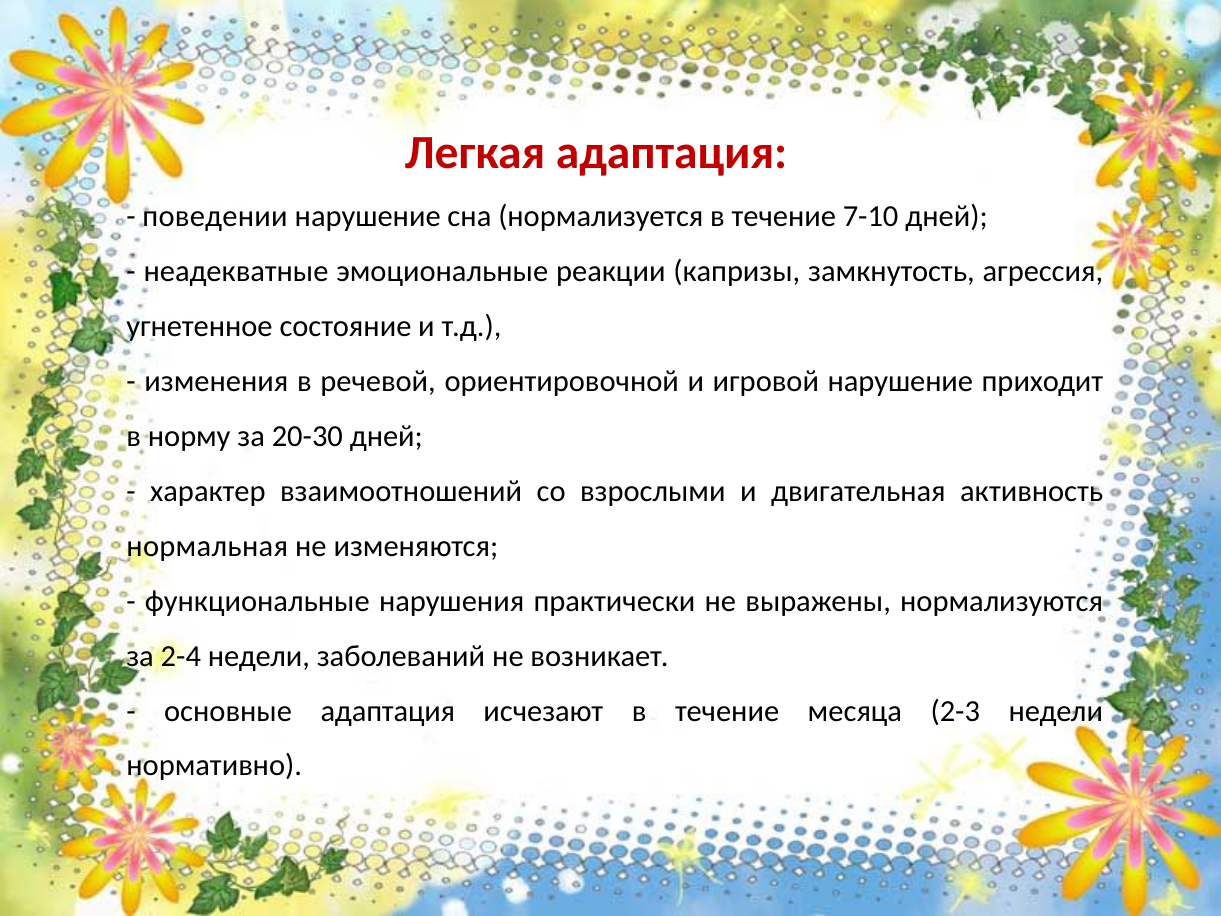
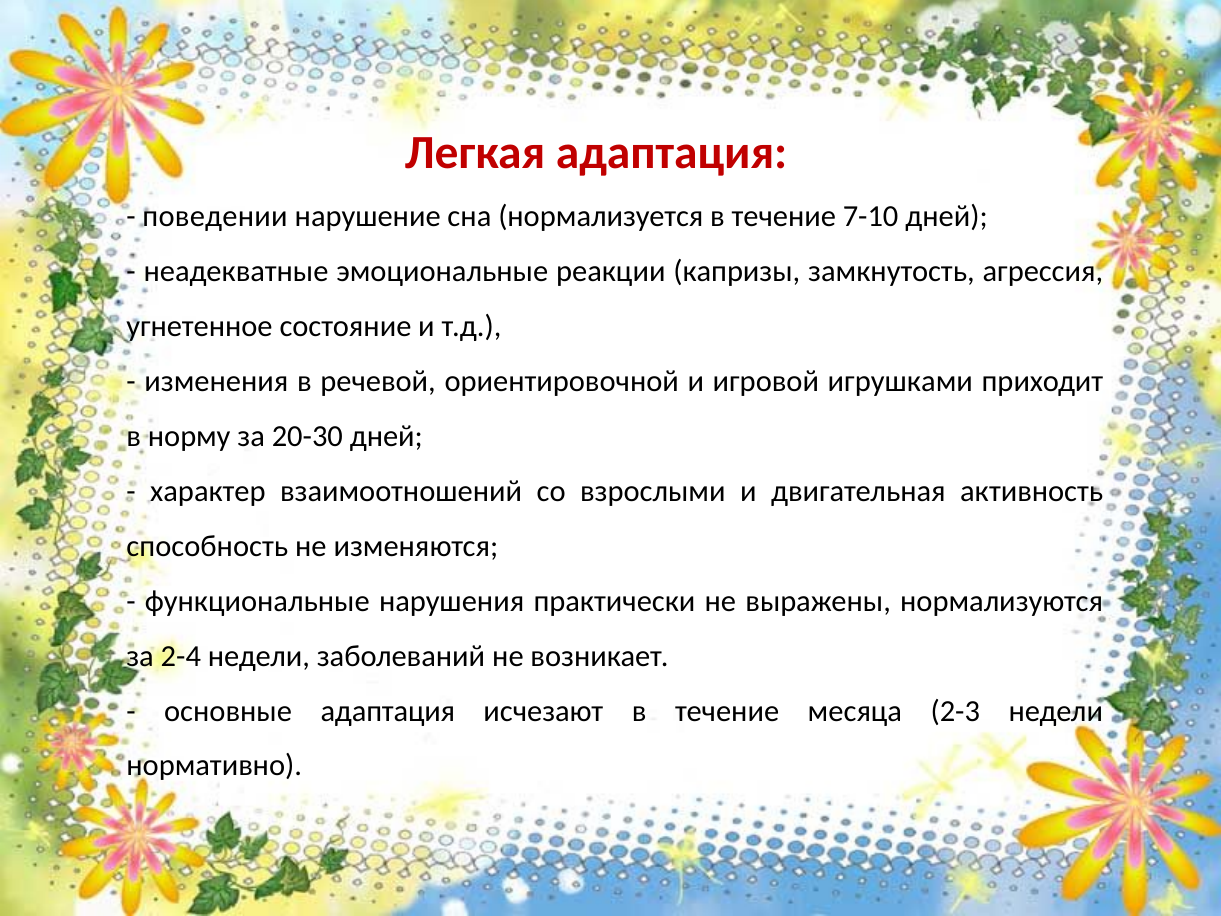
игровой нарушение: нарушение -> игрушками
нормальная: нормальная -> способность
